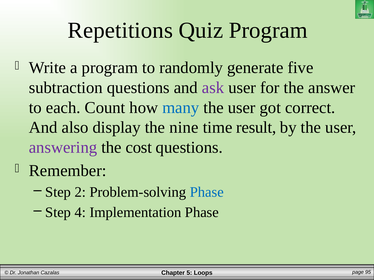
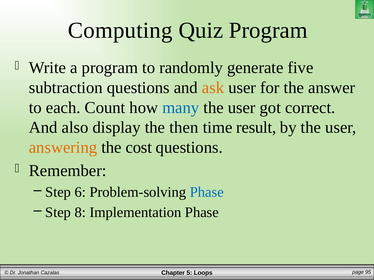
Repetitions: Repetitions -> Computing
ask colour: purple -> orange
nine: nine -> then
answering colour: purple -> orange
2: 2 -> 6
4: 4 -> 8
